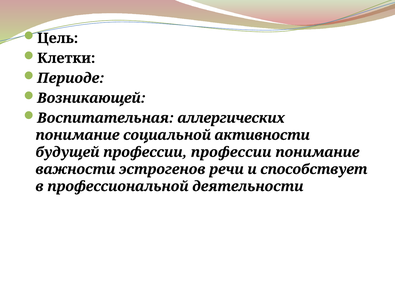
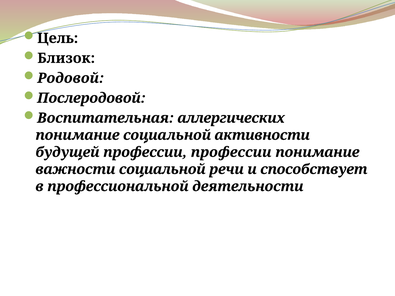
Клетки: Клетки -> Близок
Периоде: Периоде -> Родовой
Возникающей: Возникающей -> Послеродовой
важности эстрогенов: эстрогенов -> социальной
